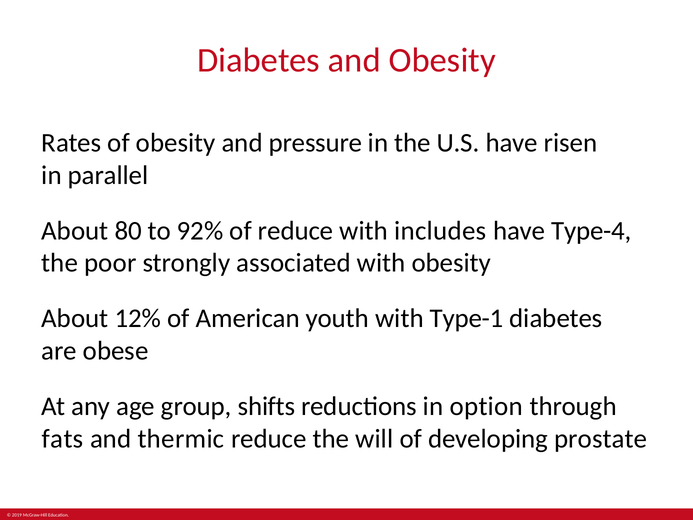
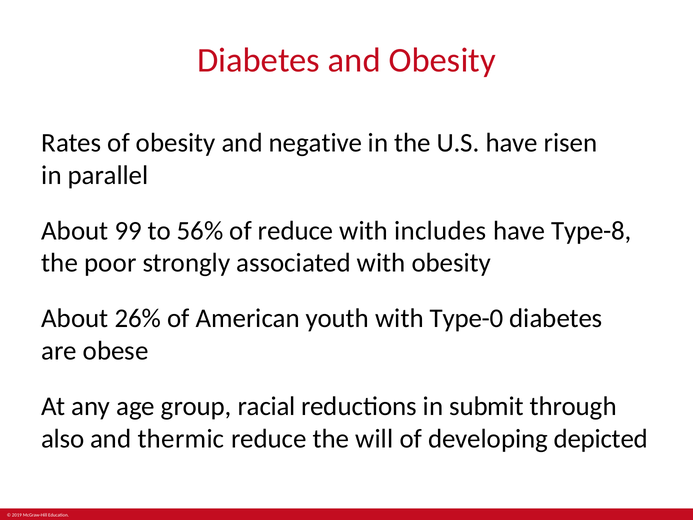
pressure: pressure -> negative
80: 80 -> 99
92%: 92% -> 56%
Type-4: Type-4 -> Type-8
12%: 12% -> 26%
Type-1: Type-1 -> Type-0
shifts: shifts -> racial
option: option -> submit
fats: fats -> also
prostate: prostate -> depicted
